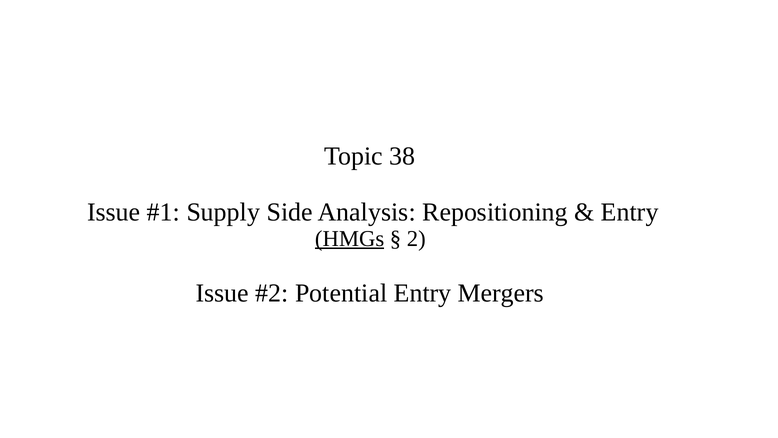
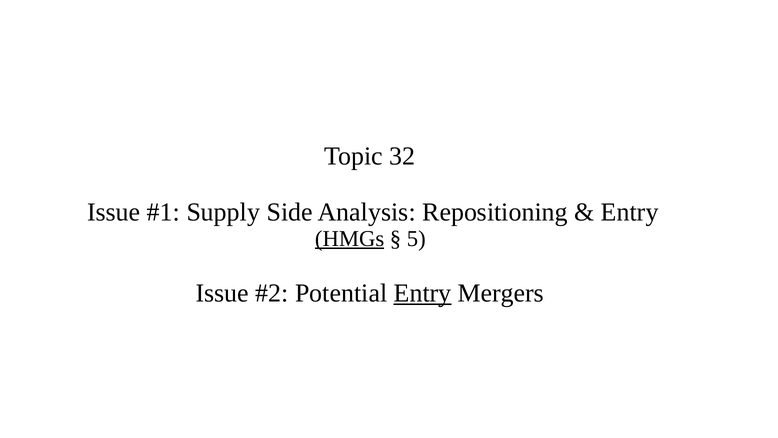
38: 38 -> 32
2: 2 -> 5
Entry at (423, 293) underline: none -> present
